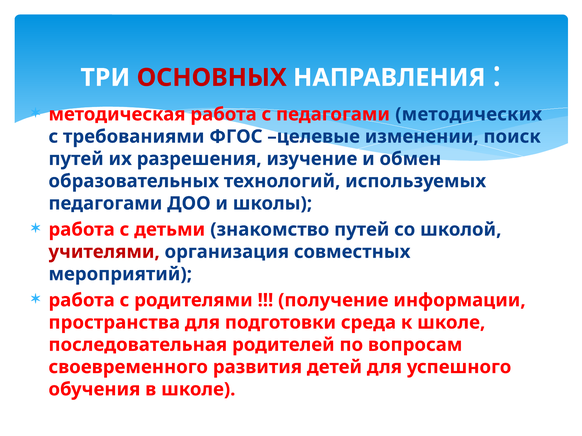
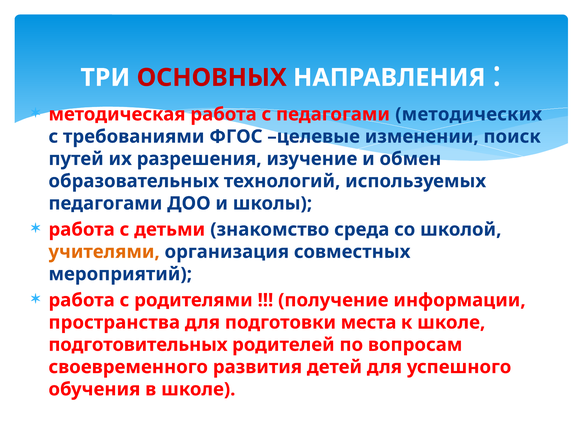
знакомство путей: путей -> среда
учителями colour: red -> orange
среда: среда -> места
последовательная: последовательная -> подготовительных
